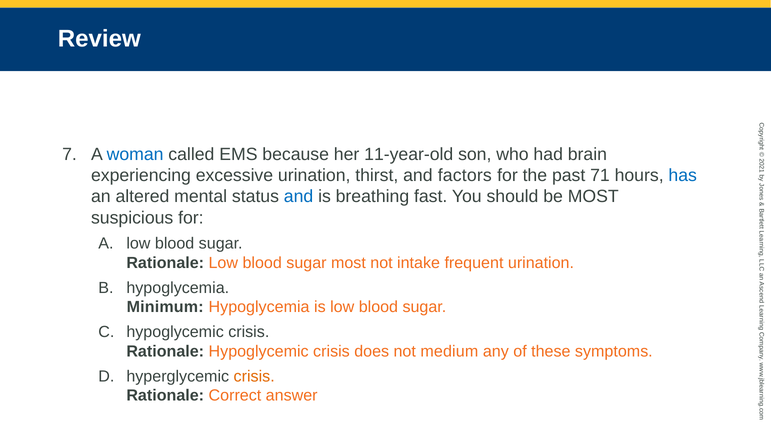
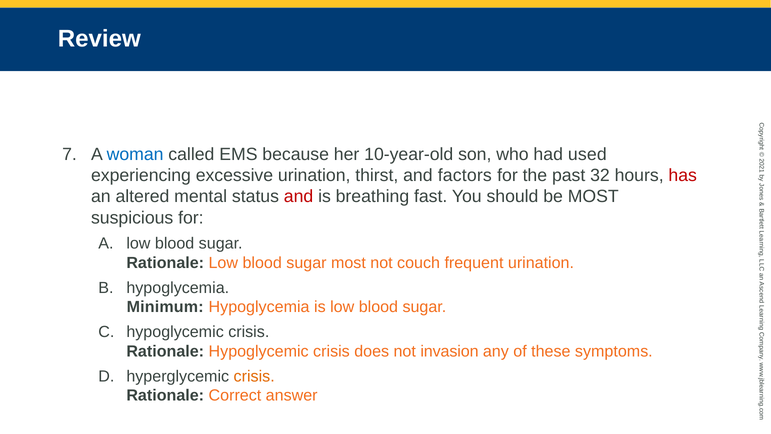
11-year-old: 11-year-old -> 10-year-old
brain: brain -> used
71: 71 -> 32
has colour: blue -> red
and at (299, 196) colour: blue -> red
intake: intake -> couch
medium: medium -> invasion
